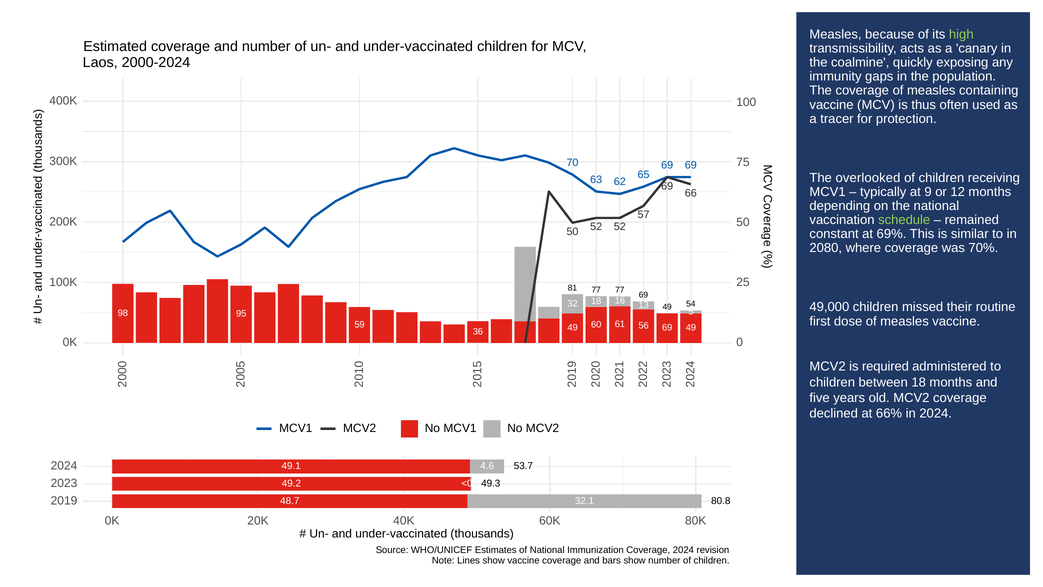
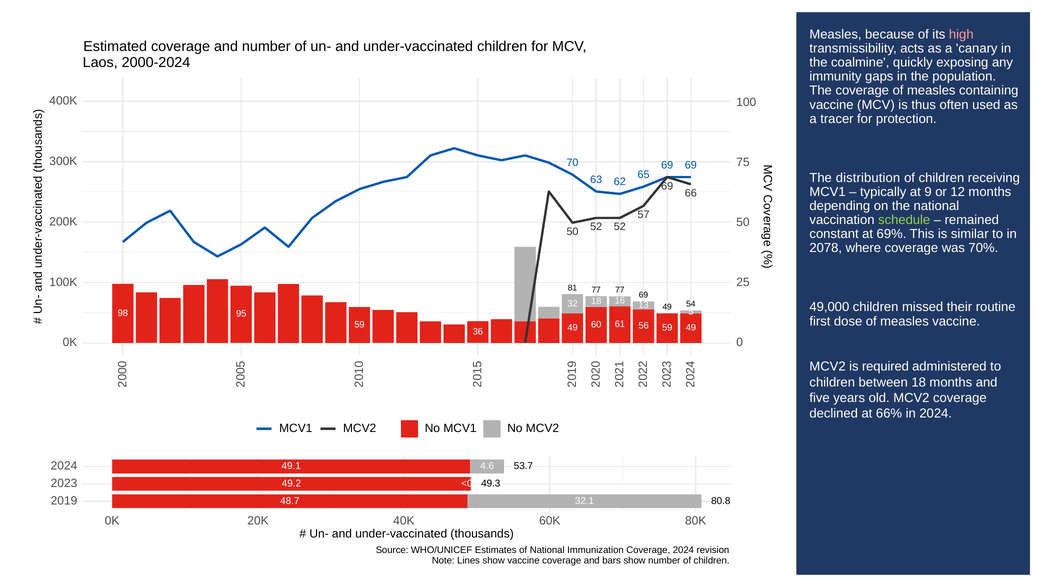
high colour: light green -> pink
overlooked: overlooked -> distribution
2080: 2080 -> 2078
56 69: 69 -> 59
